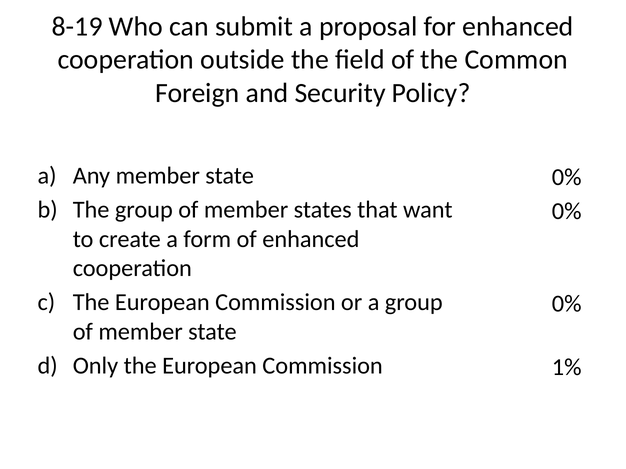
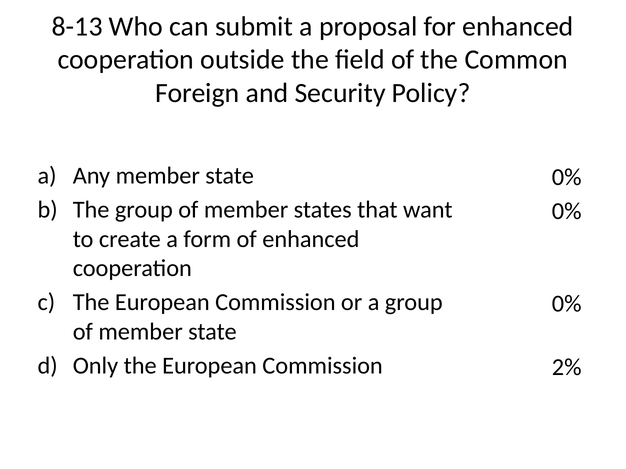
8-19: 8-19 -> 8-13
1%: 1% -> 2%
